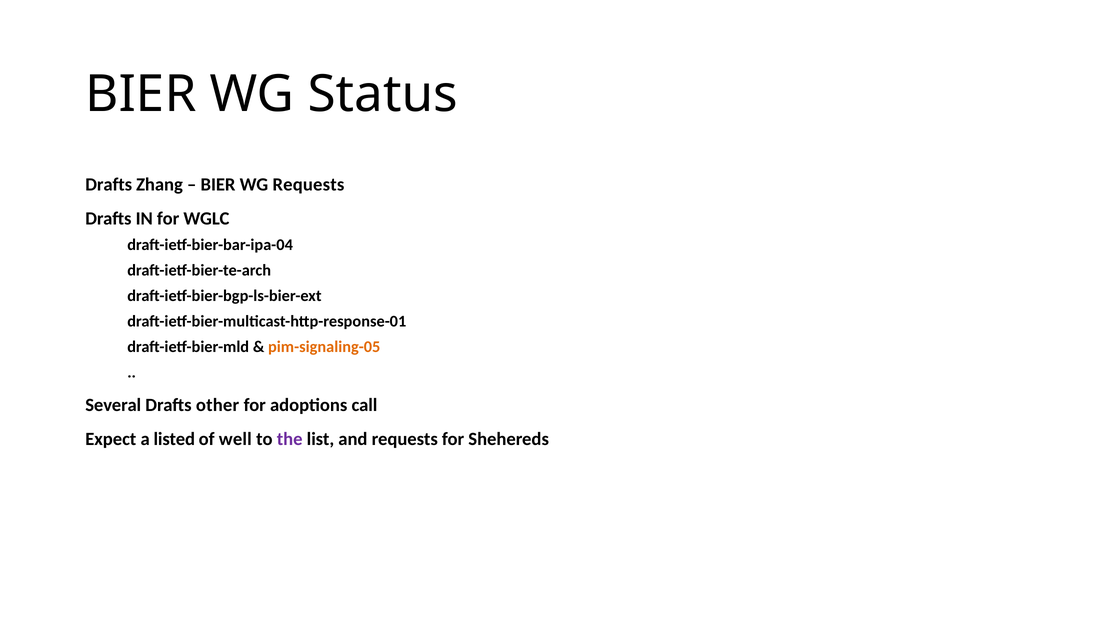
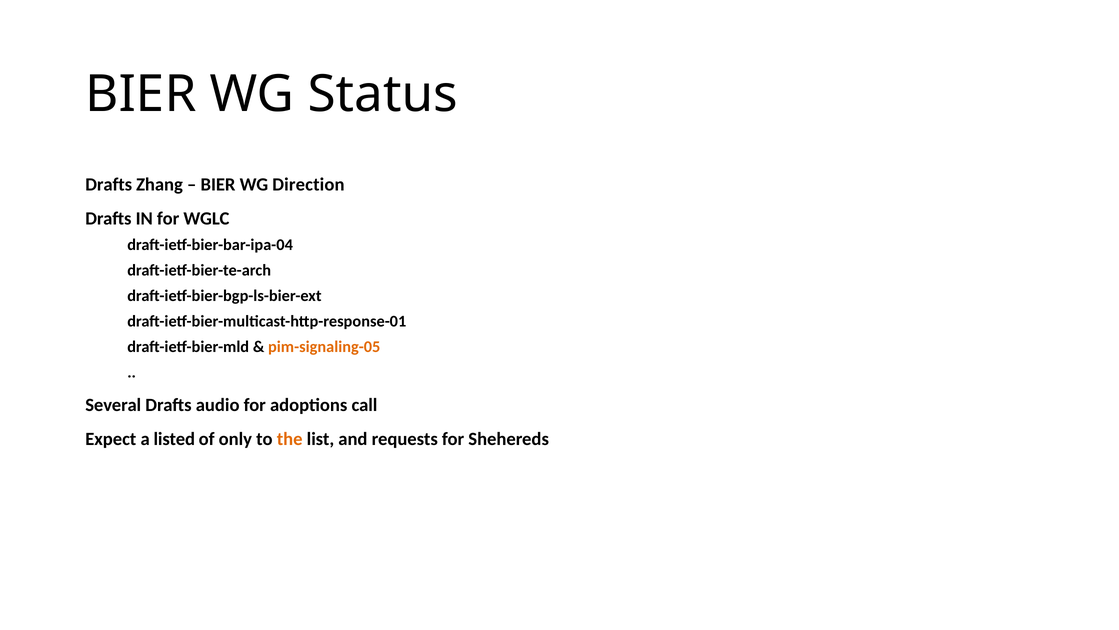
WG Requests: Requests -> Direction
other: other -> audio
well: well -> only
the colour: purple -> orange
